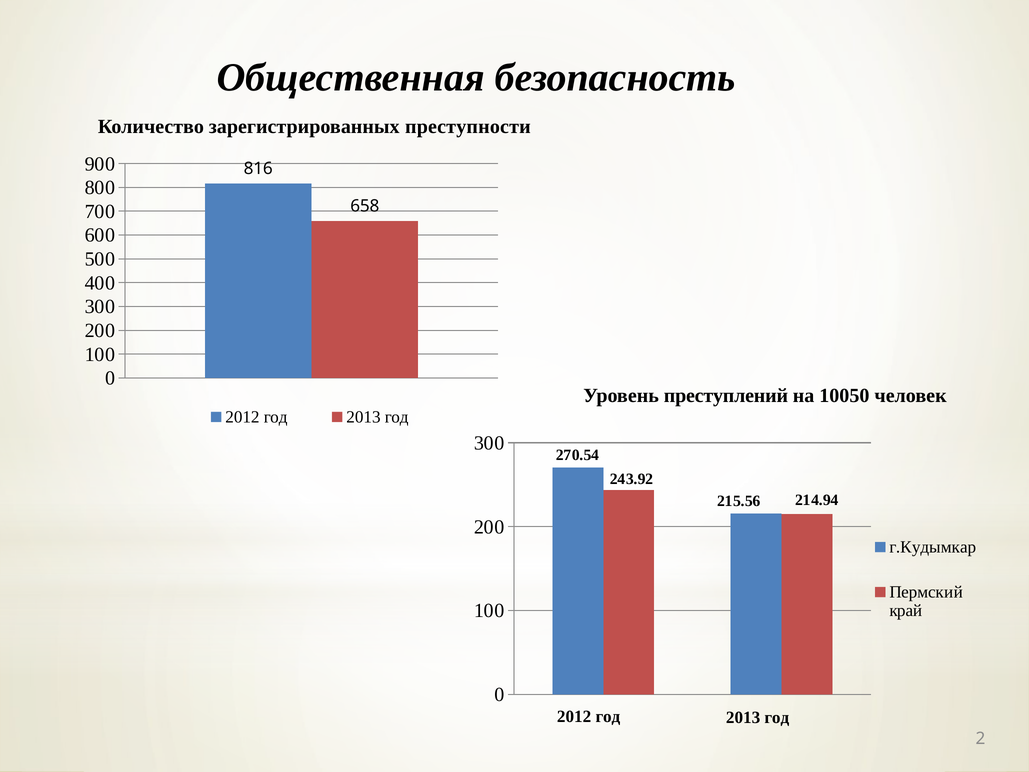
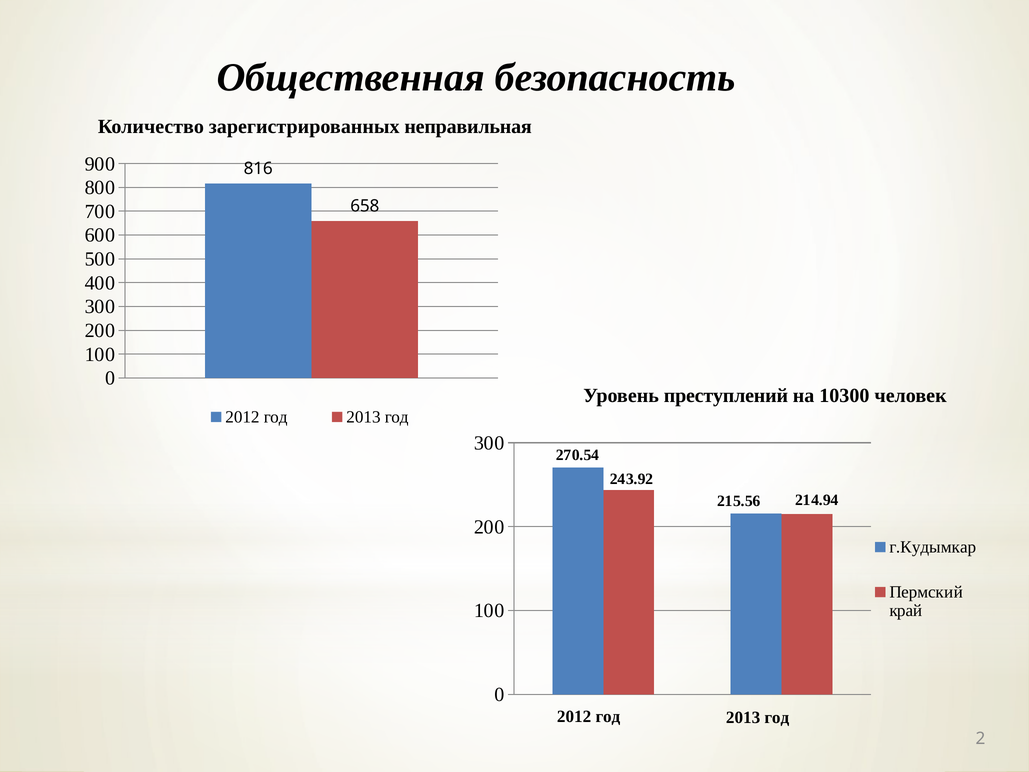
преступности: преступности -> неправильная
10050: 10050 -> 10300
